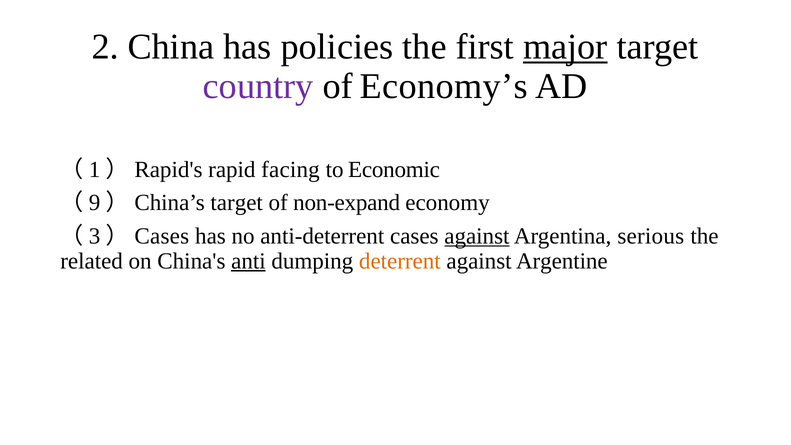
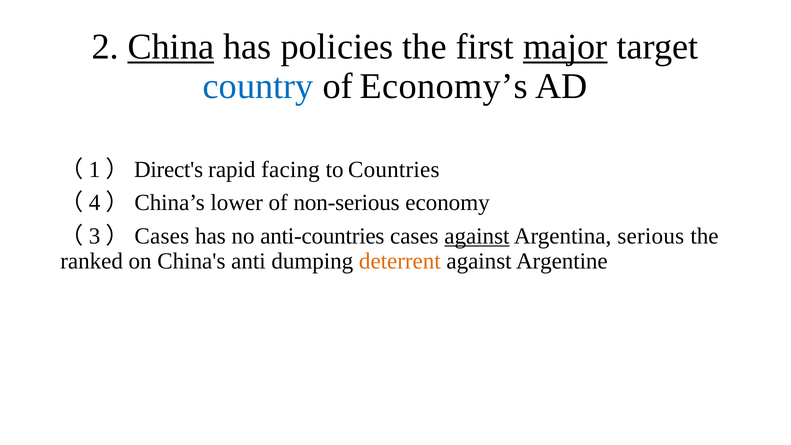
China underline: none -> present
country colour: purple -> blue
Rapid's: Rapid's -> Direct's
Economic: Economic -> Countries
9: 9 -> 4
target at (237, 203): target -> lower
non-expand: non-expand -> non-serious
anti-deterrent: anti-deterrent -> anti-countries
related: related -> ranked
anti underline: present -> none
